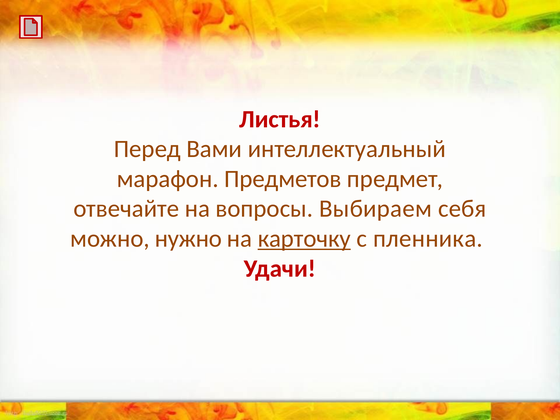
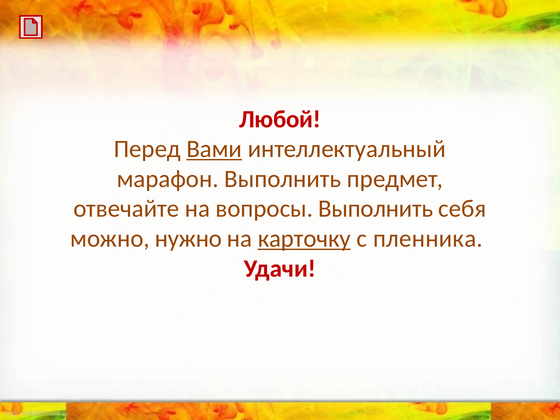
Листья: Листья -> Любой
Вами underline: none -> present
марафон Предметов: Предметов -> Выполнить
вопросы Выбираем: Выбираем -> Выполнить
